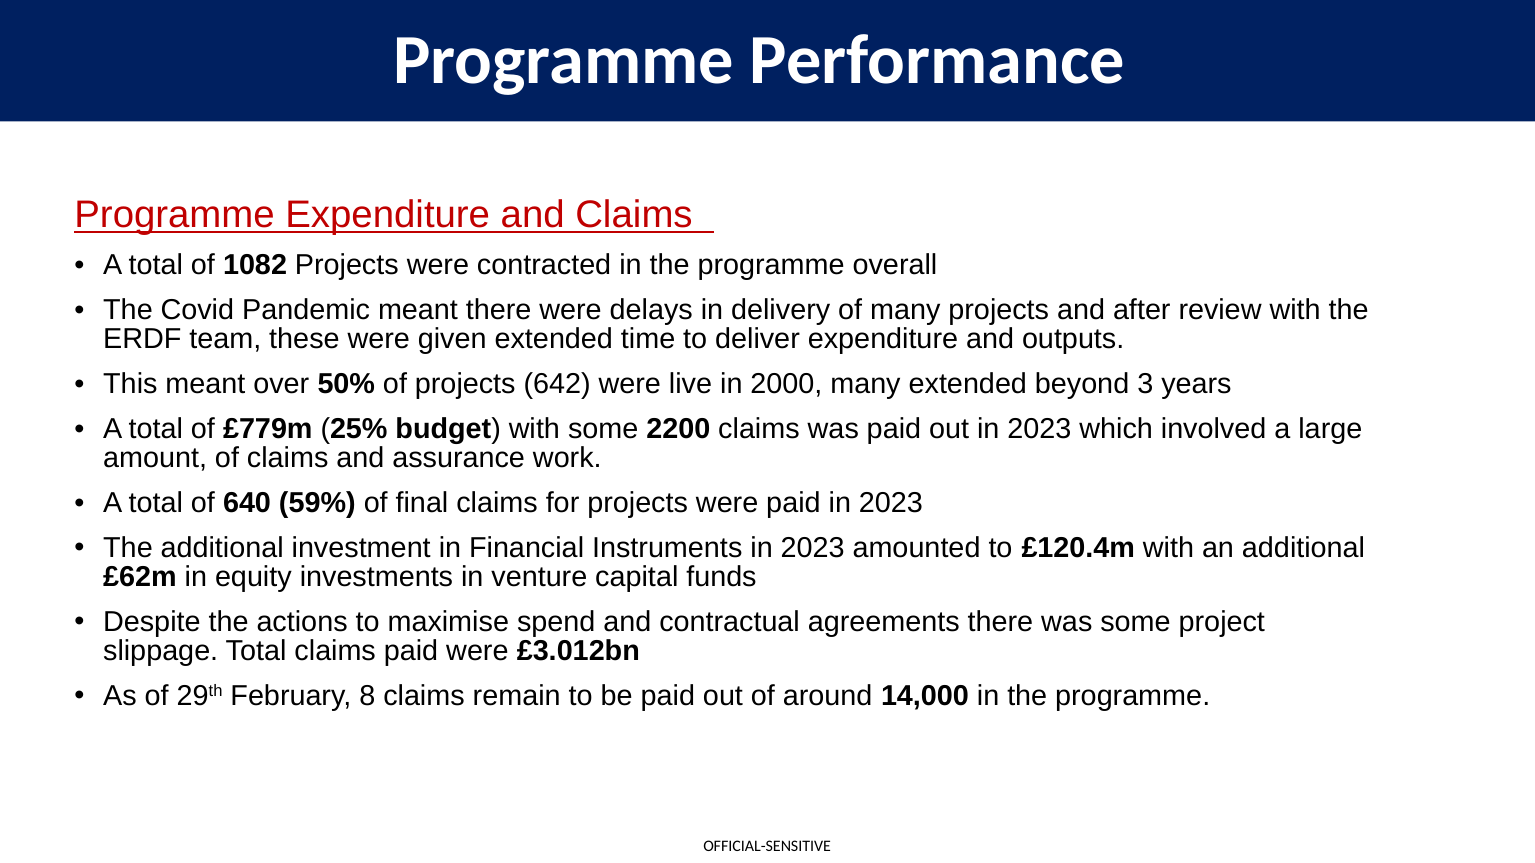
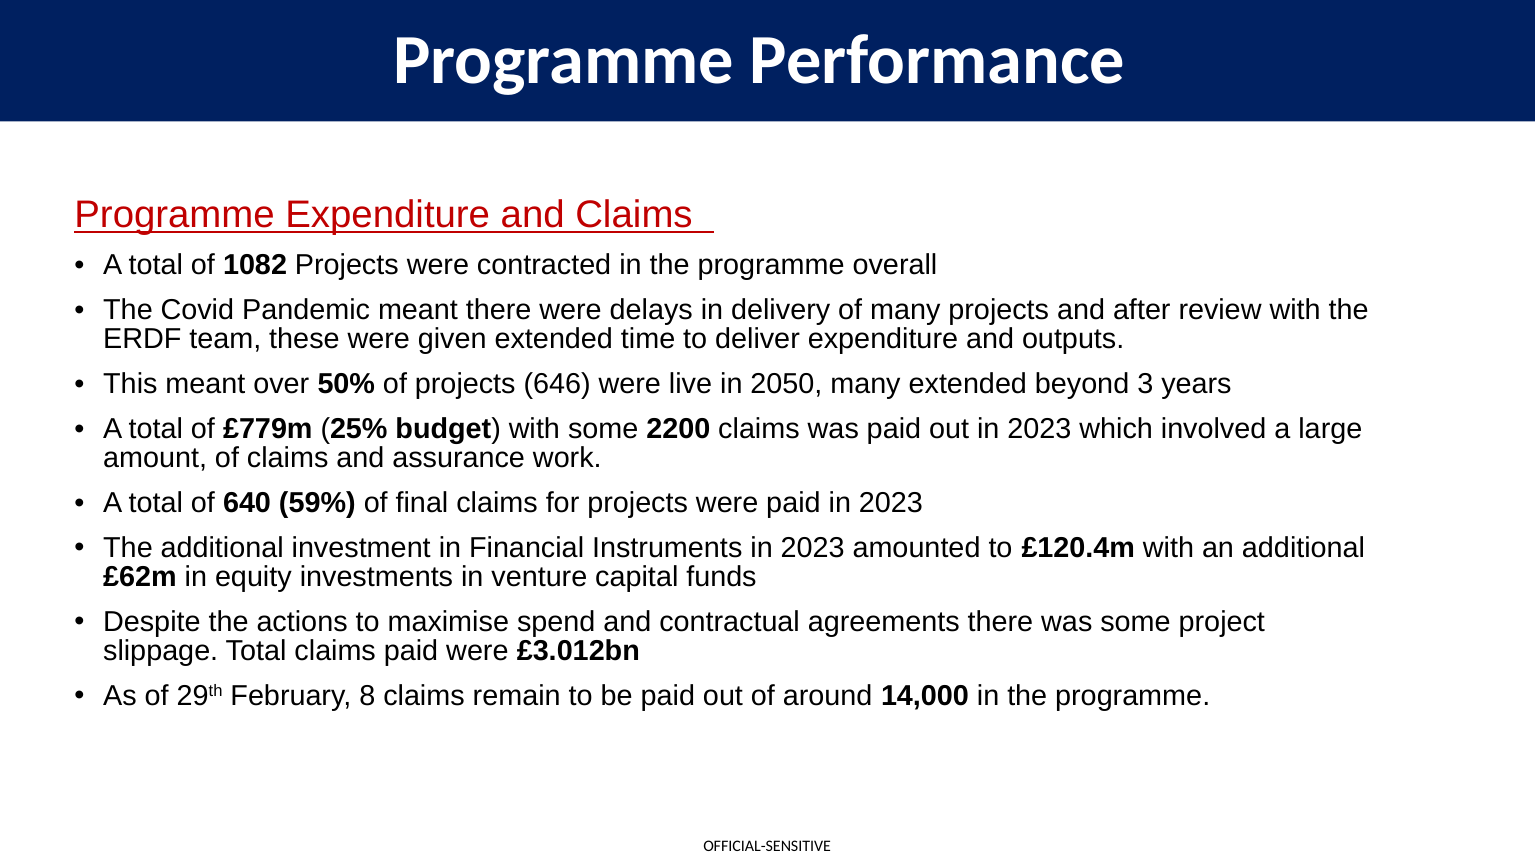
642: 642 -> 646
2000: 2000 -> 2050
